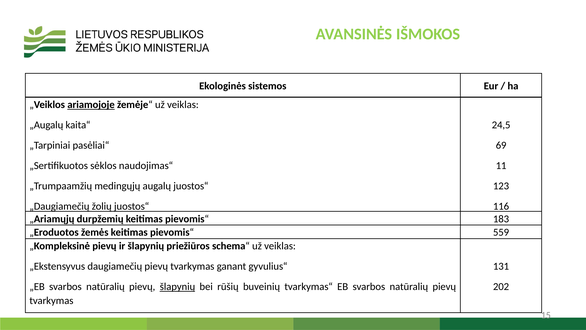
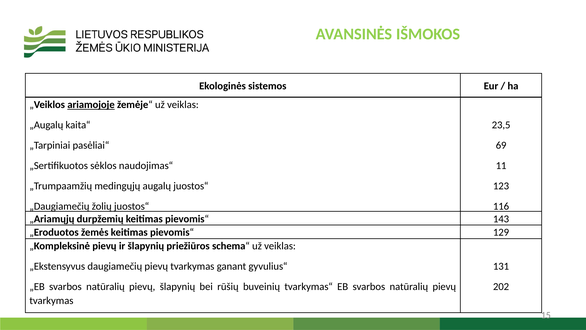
24,5: 24,5 -> 23,5
183: 183 -> 143
559: 559 -> 129
šlapynių at (177, 286) underline: present -> none
